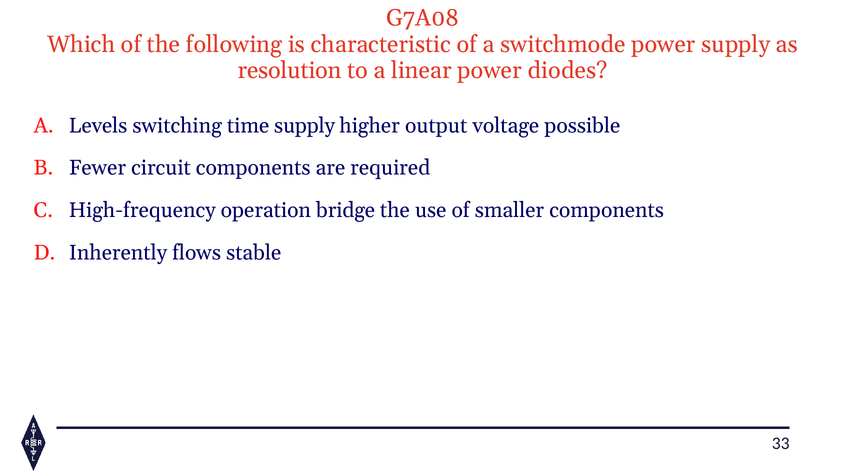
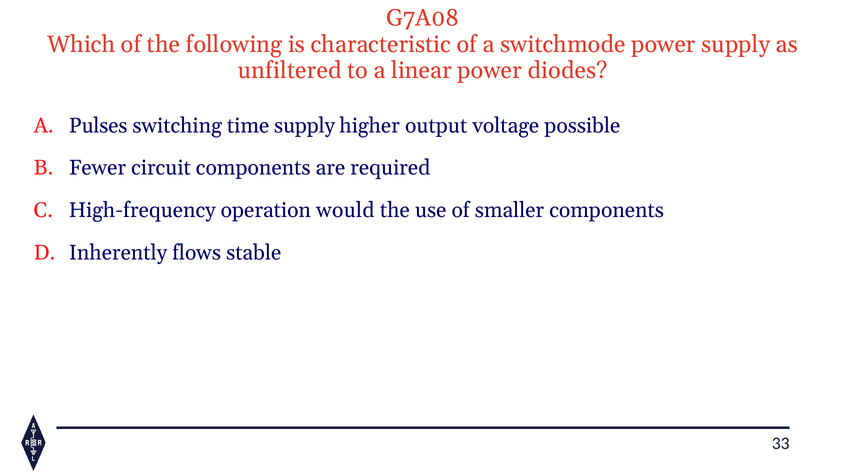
resolution: resolution -> unfiltered
Levels: Levels -> Pulses
bridge: bridge -> would
